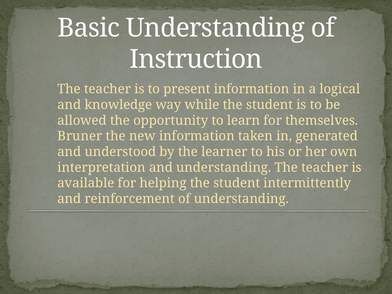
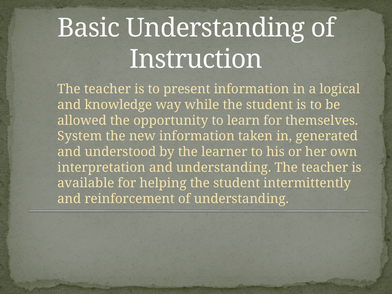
Bruner: Bruner -> System
